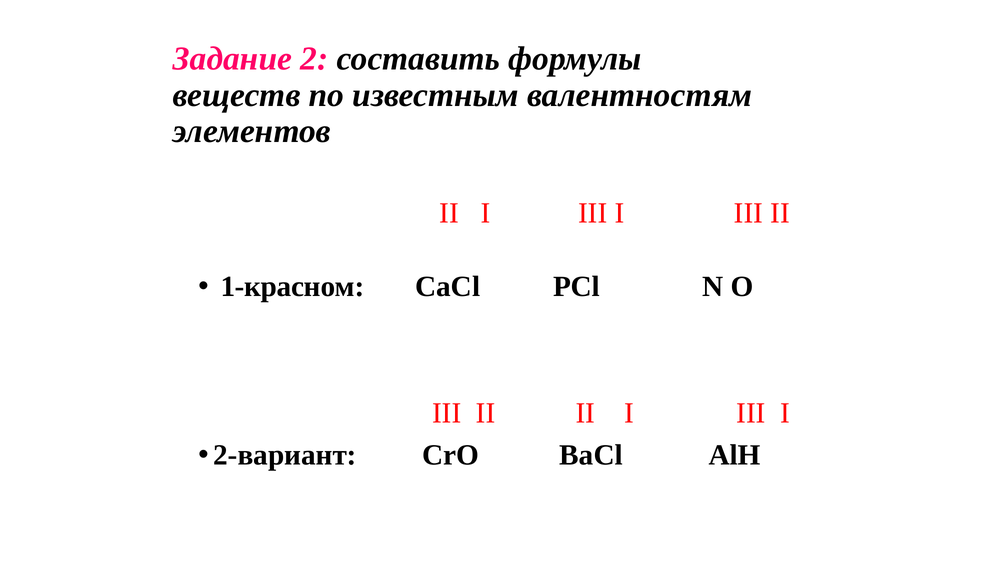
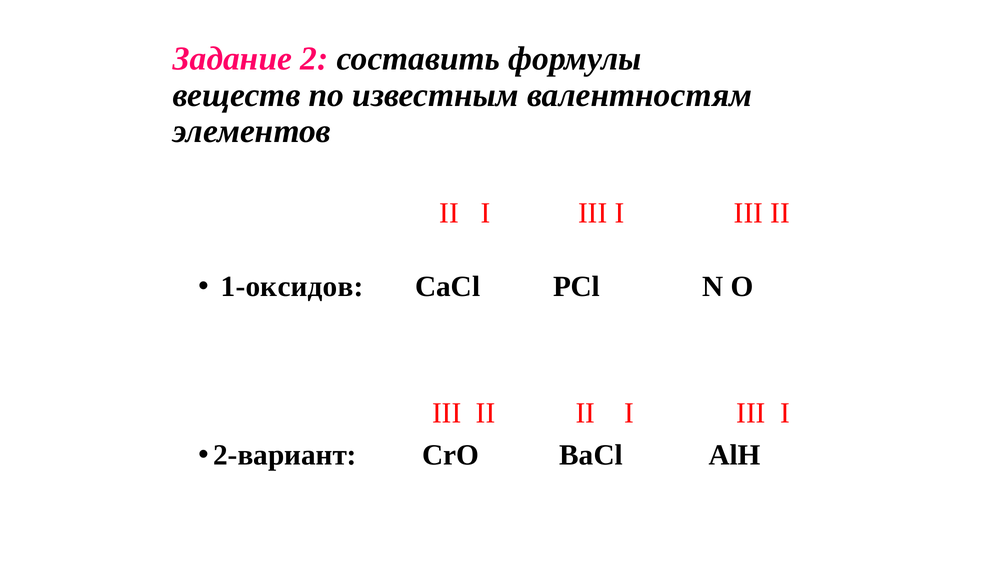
1-красном: 1-красном -> 1-оксидов
